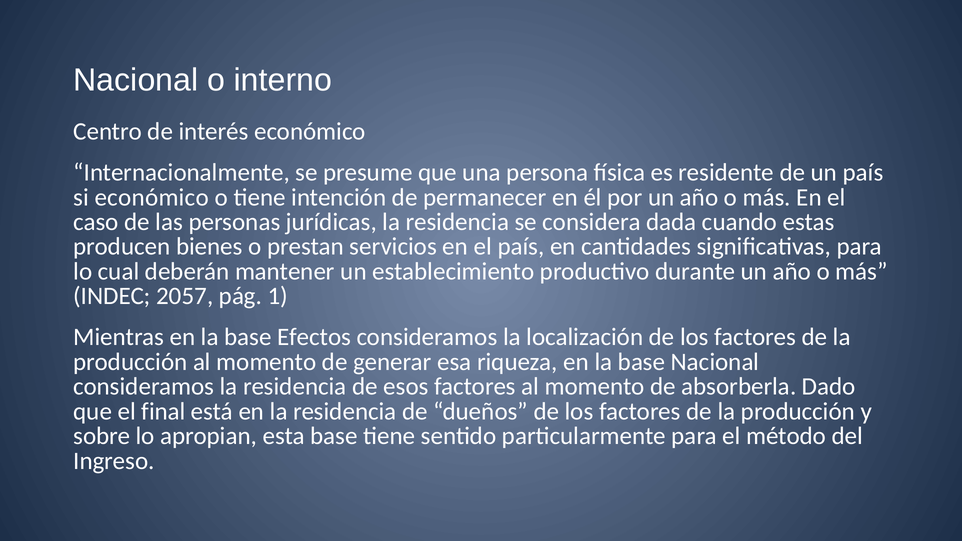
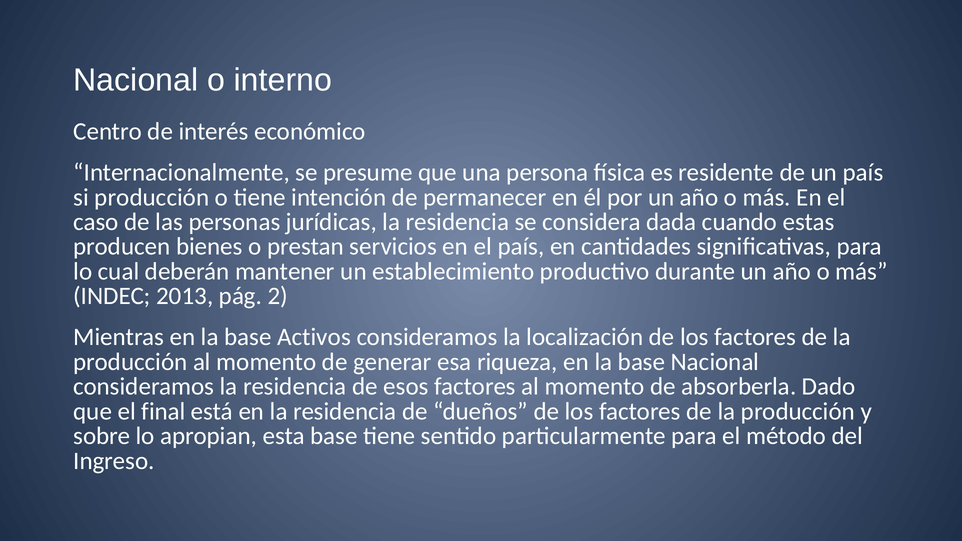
si económico: económico -> producción
2057: 2057 -> 2013
1: 1 -> 2
Efectos: Efectos -> Activos
